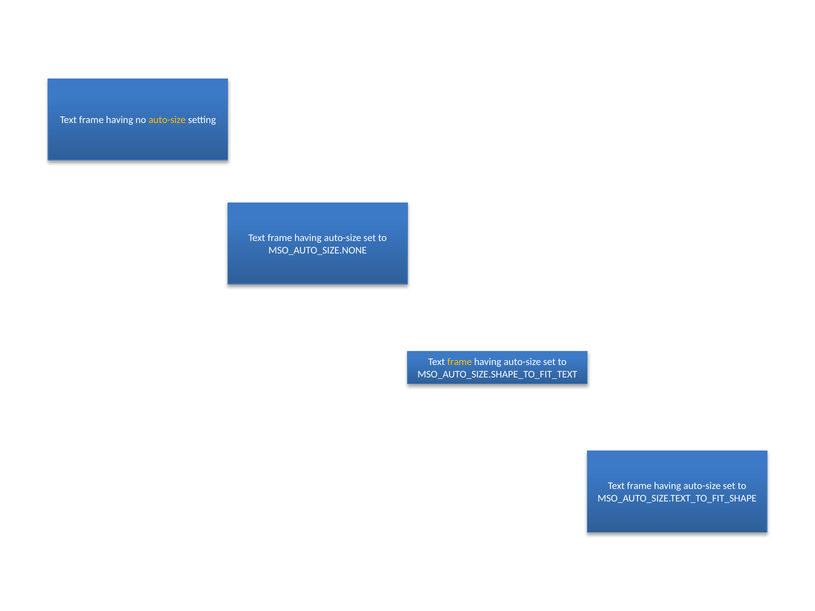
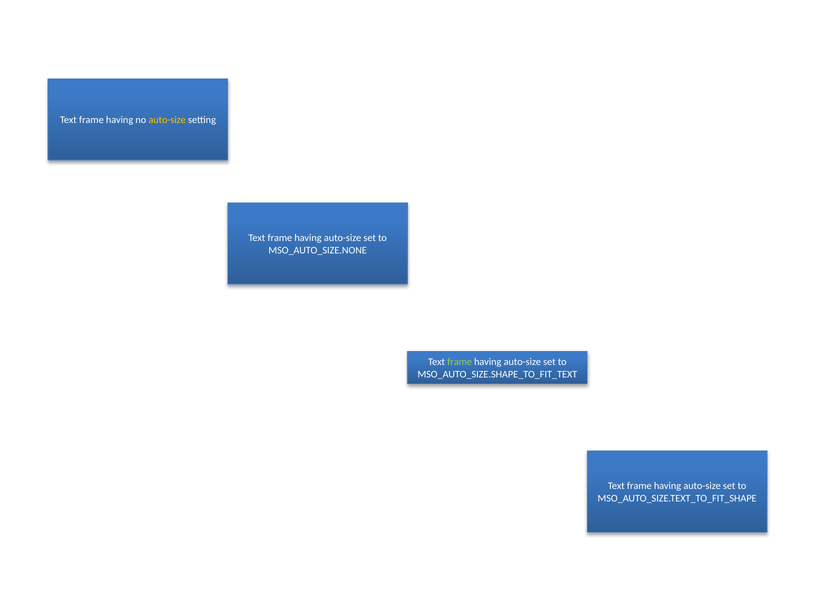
frame at (460, 362) colour: yellow -> light green
